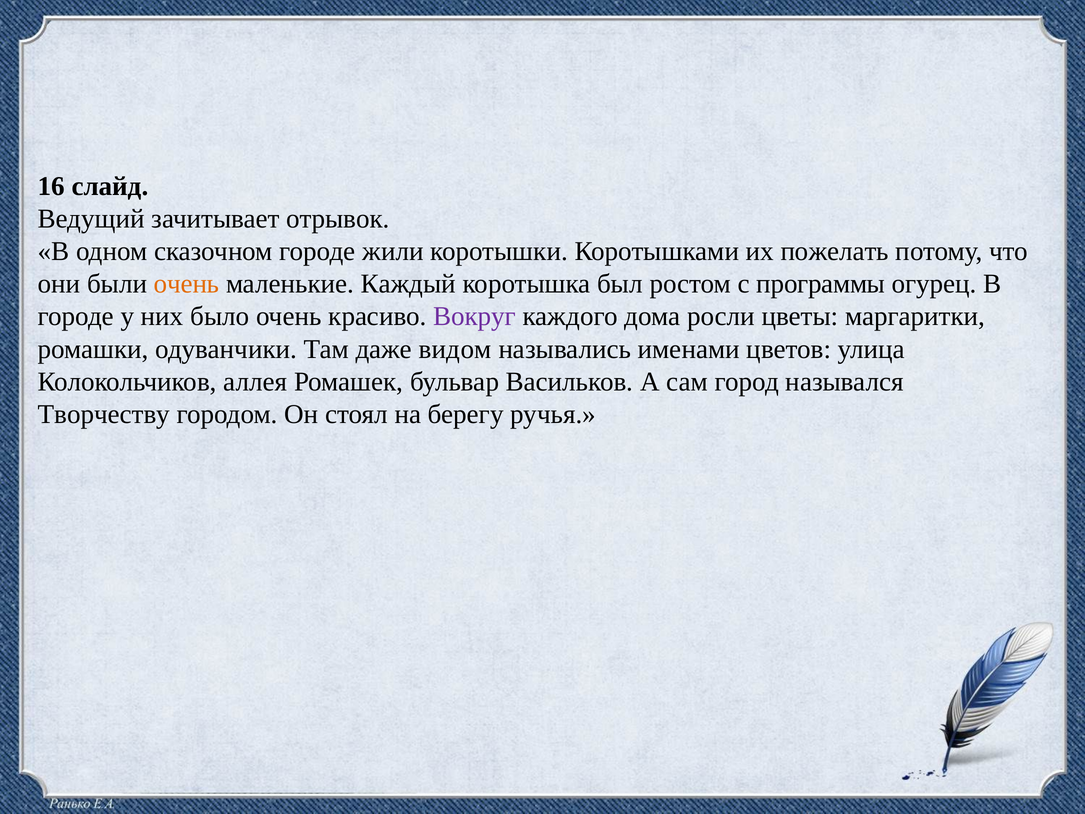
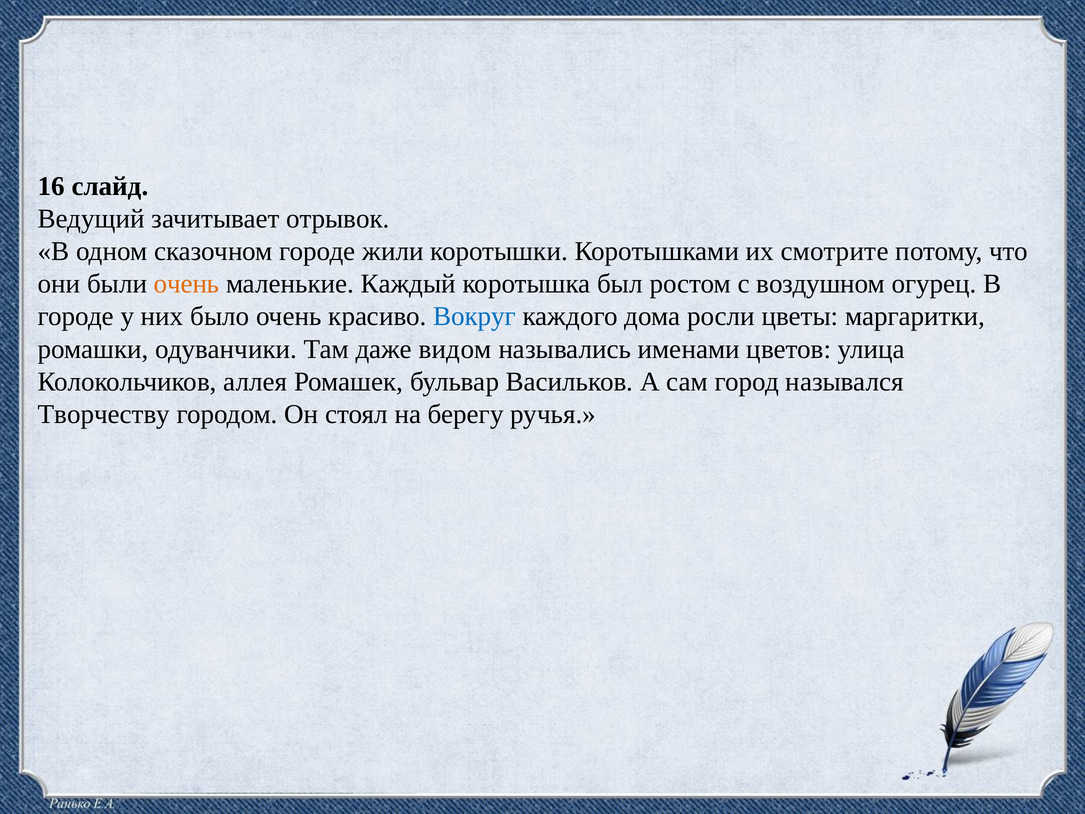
пожелать: пожелать -> смотрите
программы: программы -> воздушном
Вокруг colour: purple -> blue
